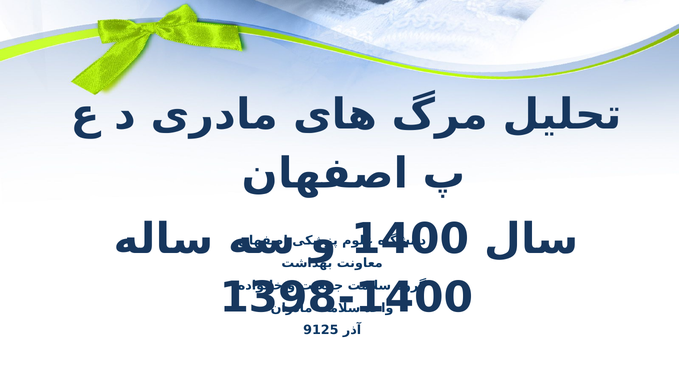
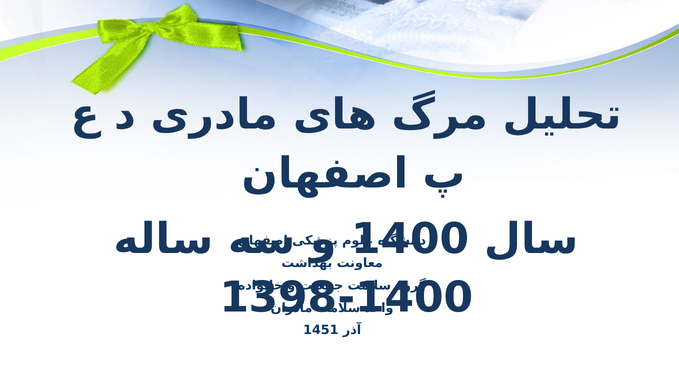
9125: 9125 -> 1451
